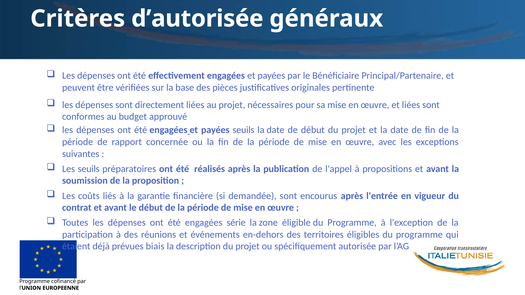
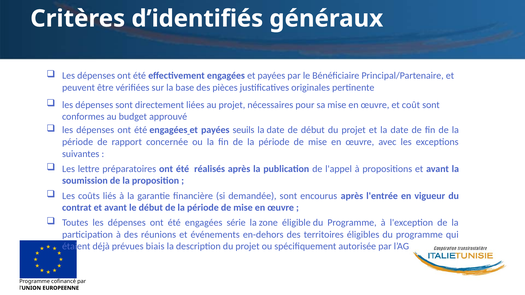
d’autorisée: d’autorisée -> d’identifiés
et liées: liées -> coût
Les seuils: seuils -> lettre
